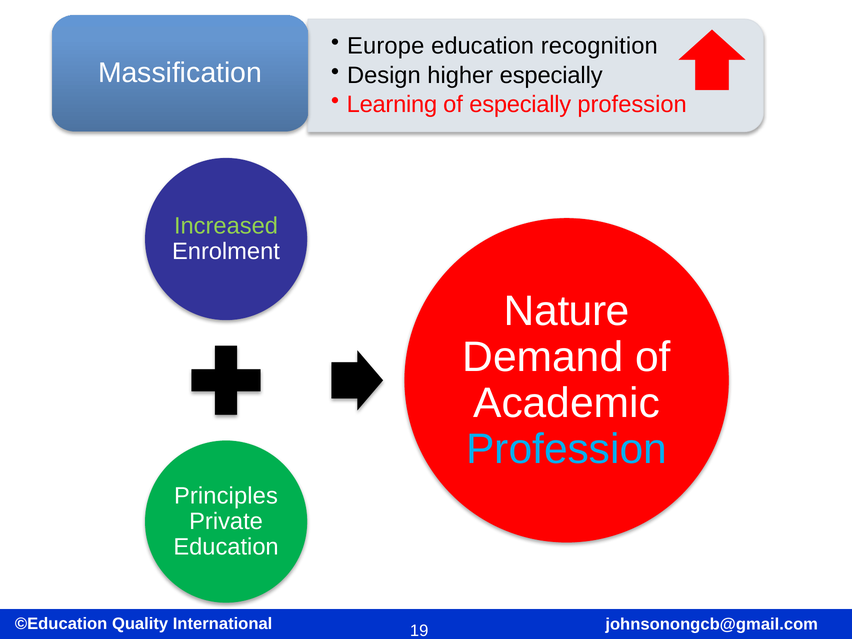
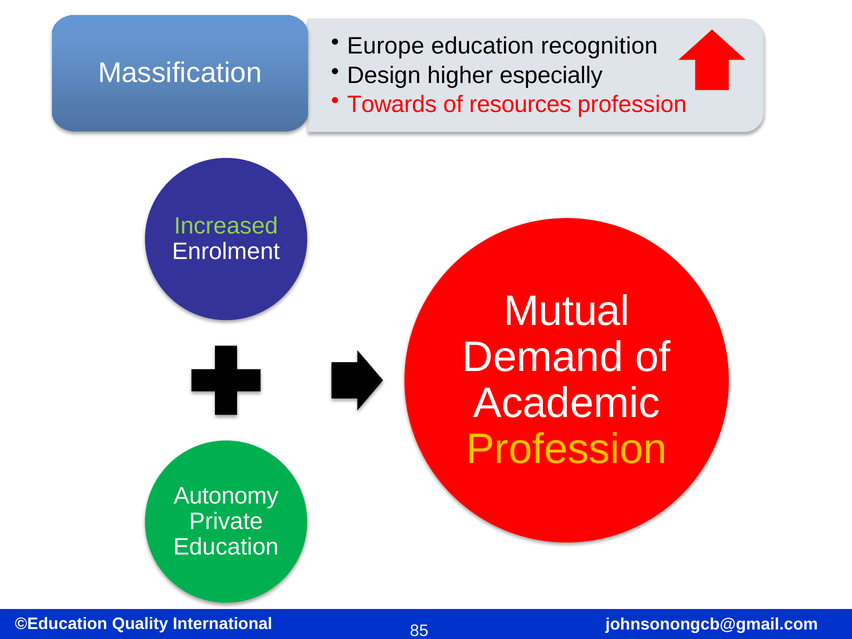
Learning: Learning -> Towards
of especially: especially -> resources
Nature: Nature -> Mutual
Profession at (567, 449) colour: light blue -> yellow
Principles: Principles -> Autonomy
19: 19 -> 85
